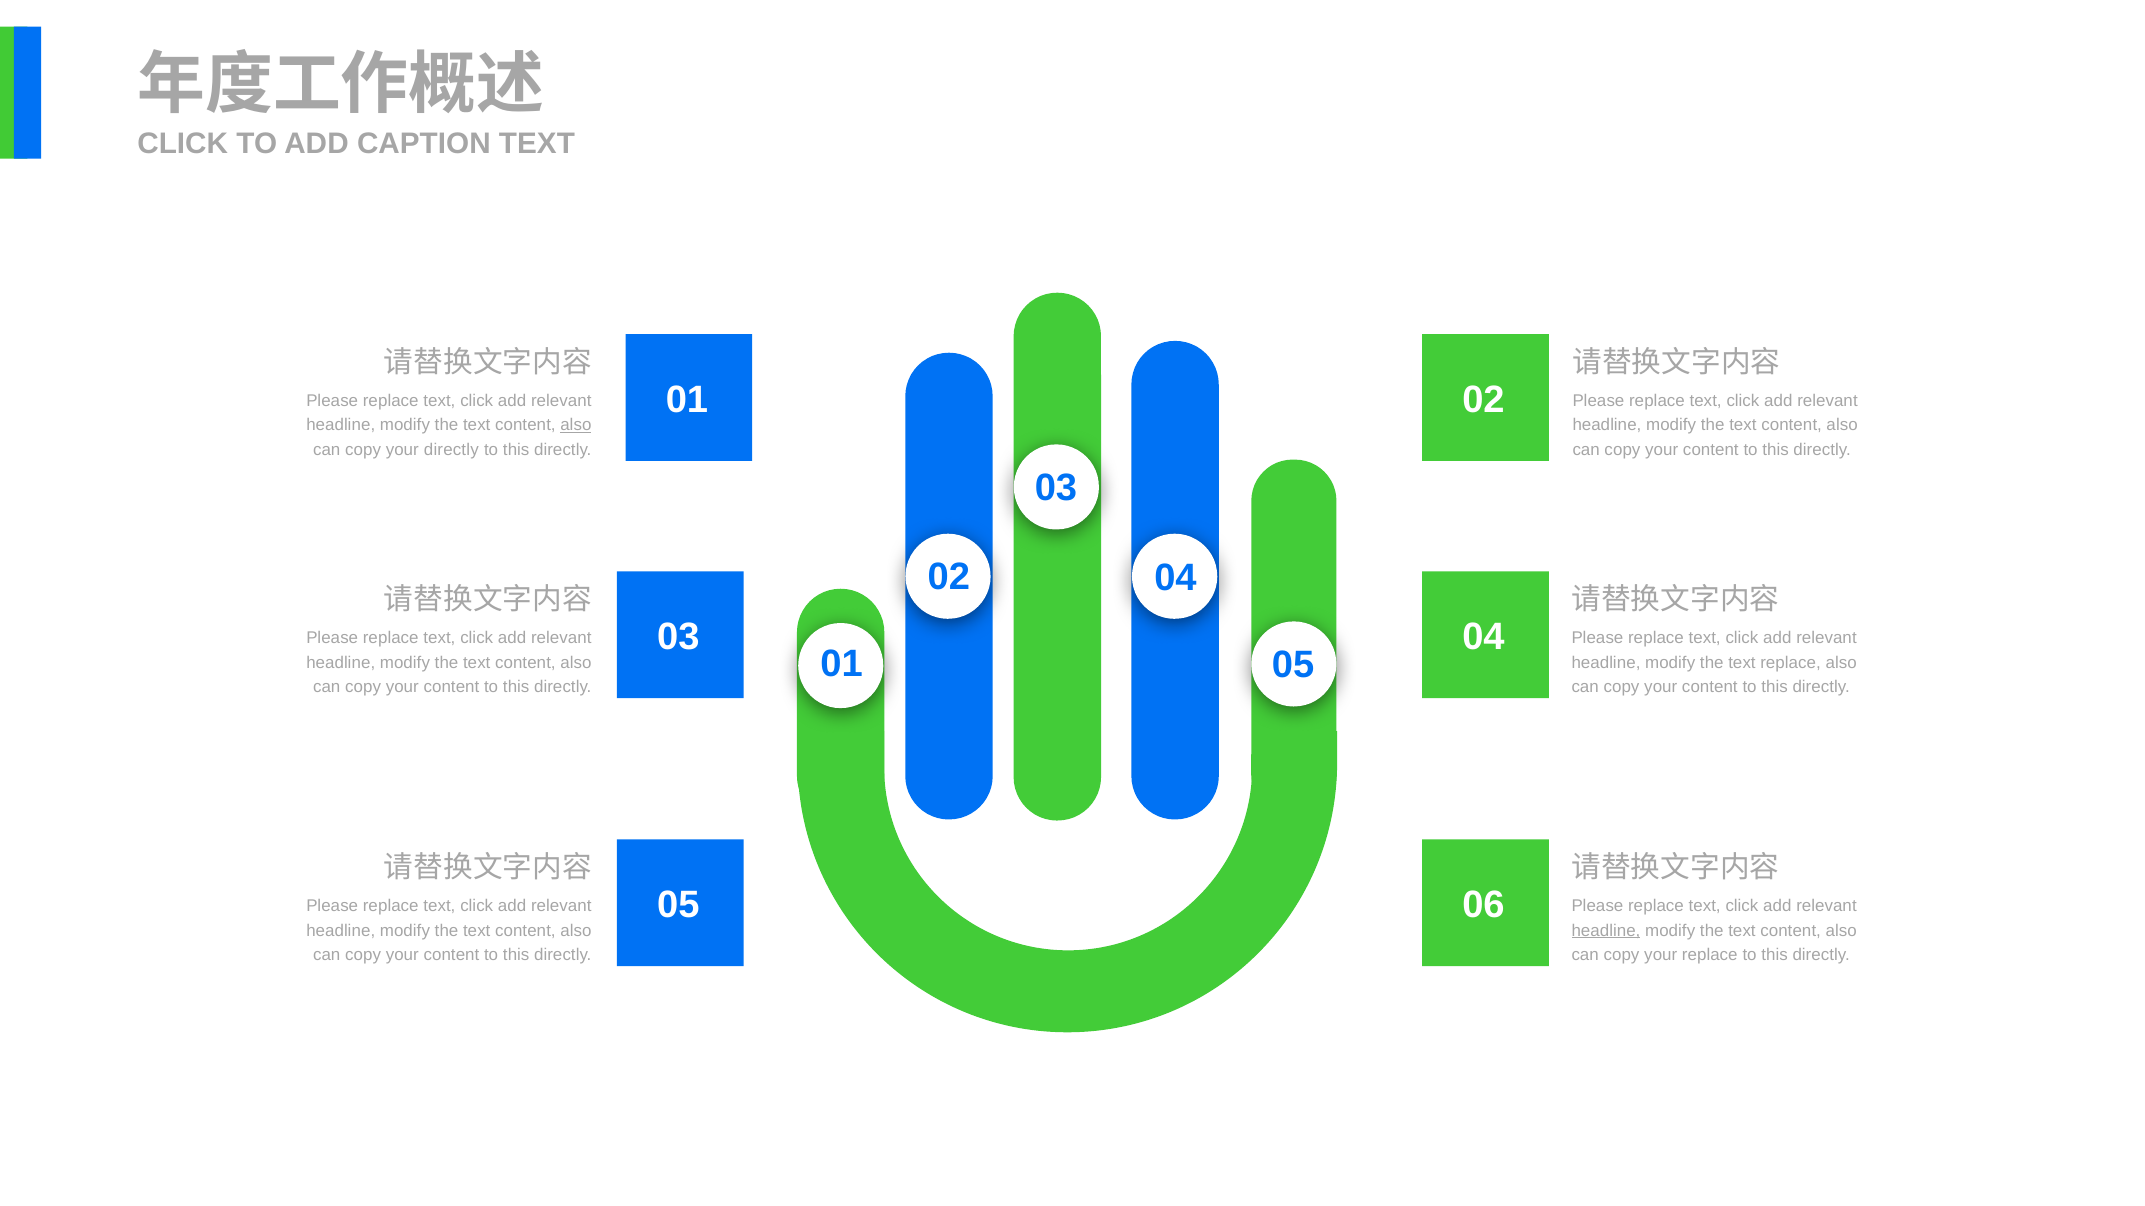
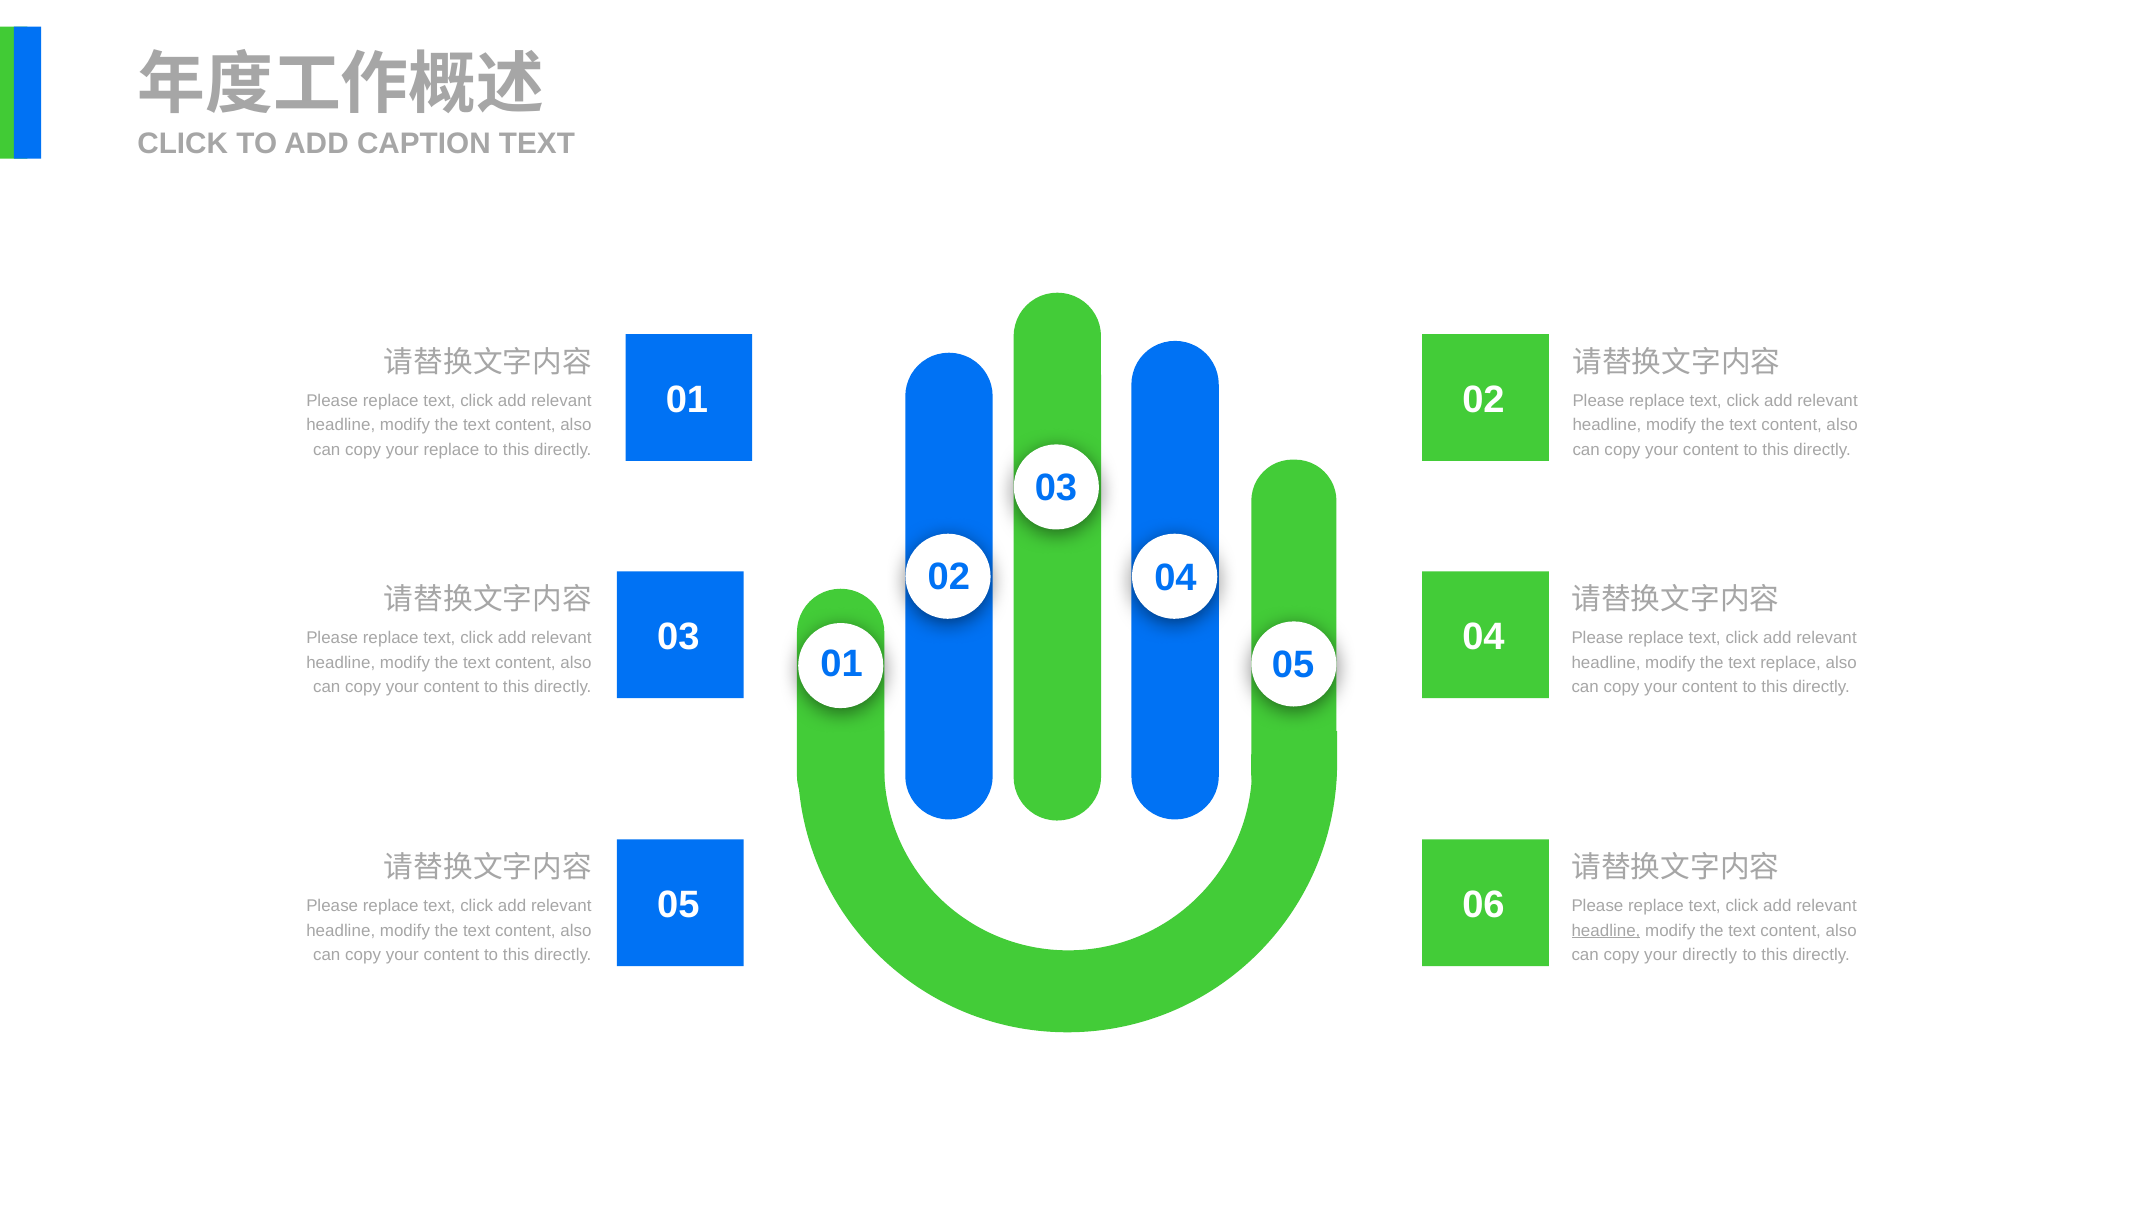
also at (576, 425) underline: present -> none
your directly: directly -> replace
your replace: replace -> directly
